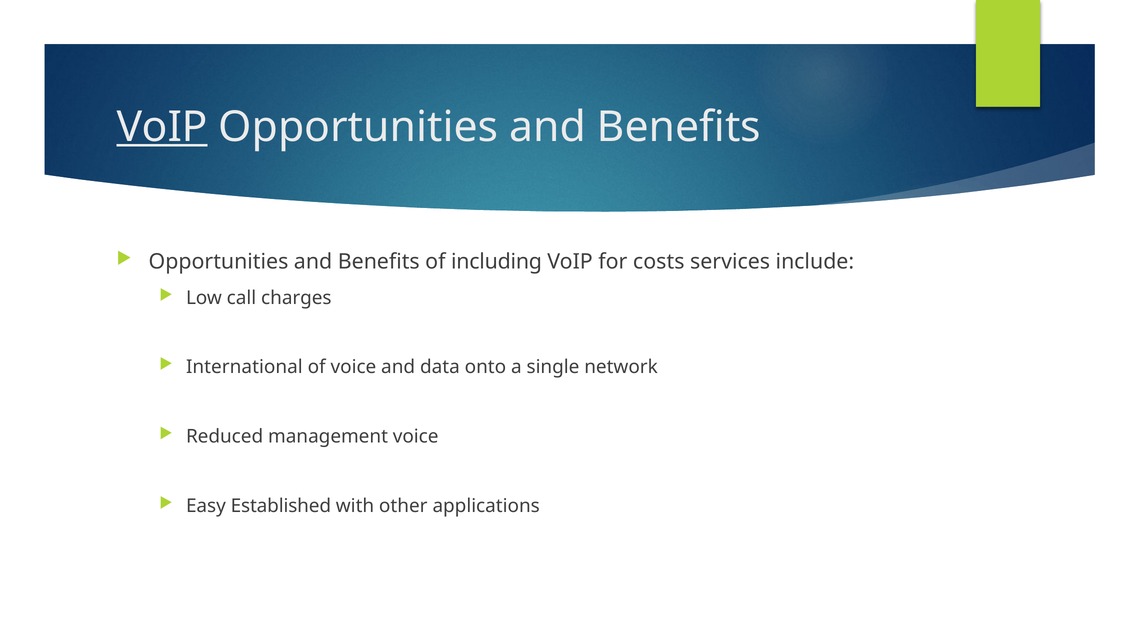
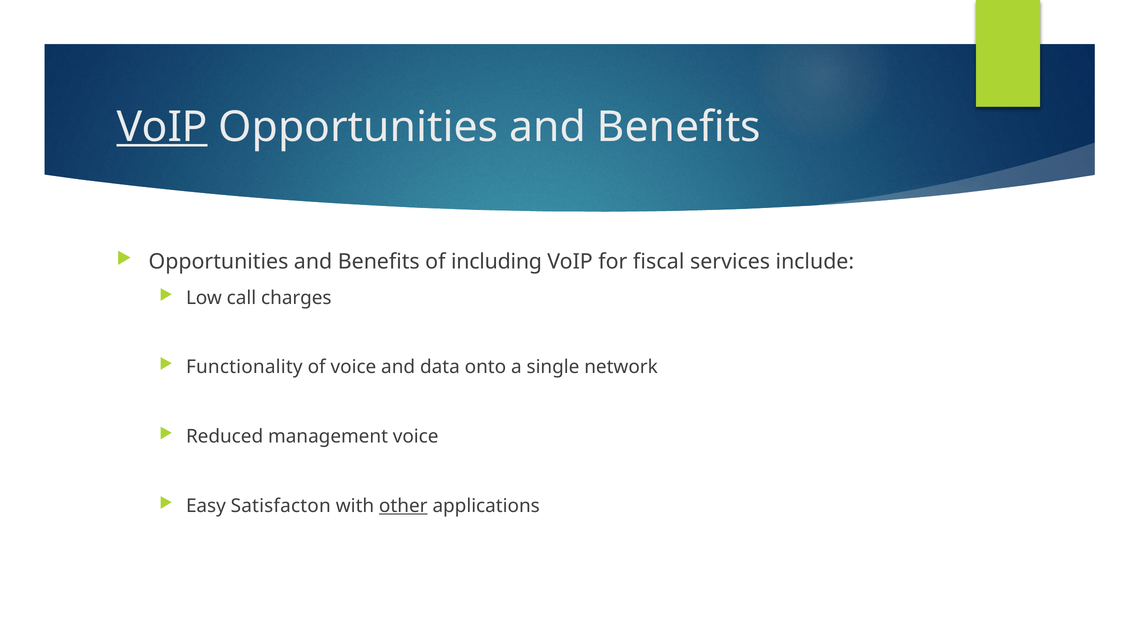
costs: costs -> fiscal
International: International -> Functionality
Established: Established -> Satisfacton
other underline: none -> present
